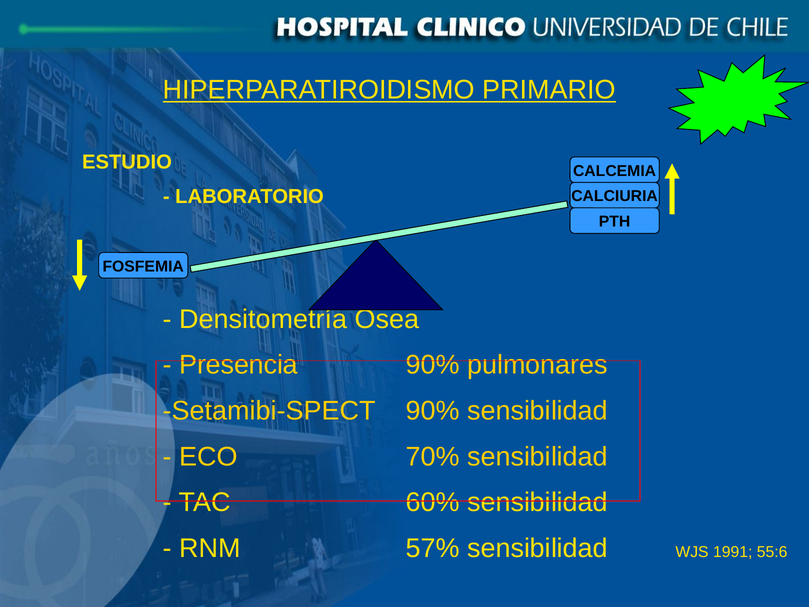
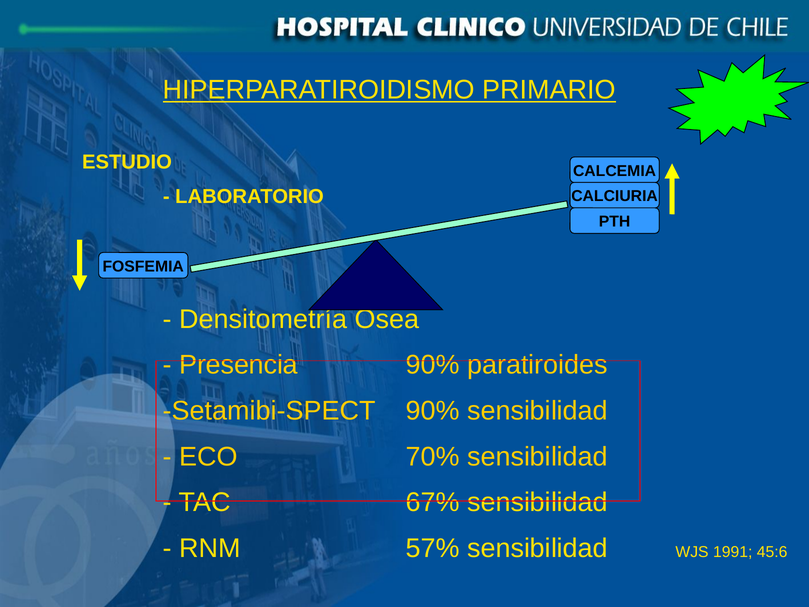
pulmonares: pulmonares -> paratiroides
60%: 60% -> 67%
55:6: 55:6 -> 45:6
